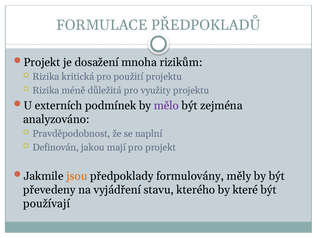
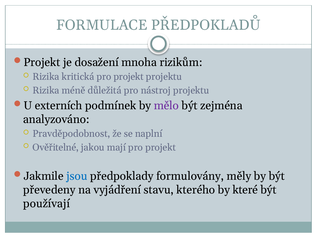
kritická pro použití: použití -> projekt
využity: využity -> nástroj
Definován: Definován -> Ověřitelné
jsou colour: orange -> blue
